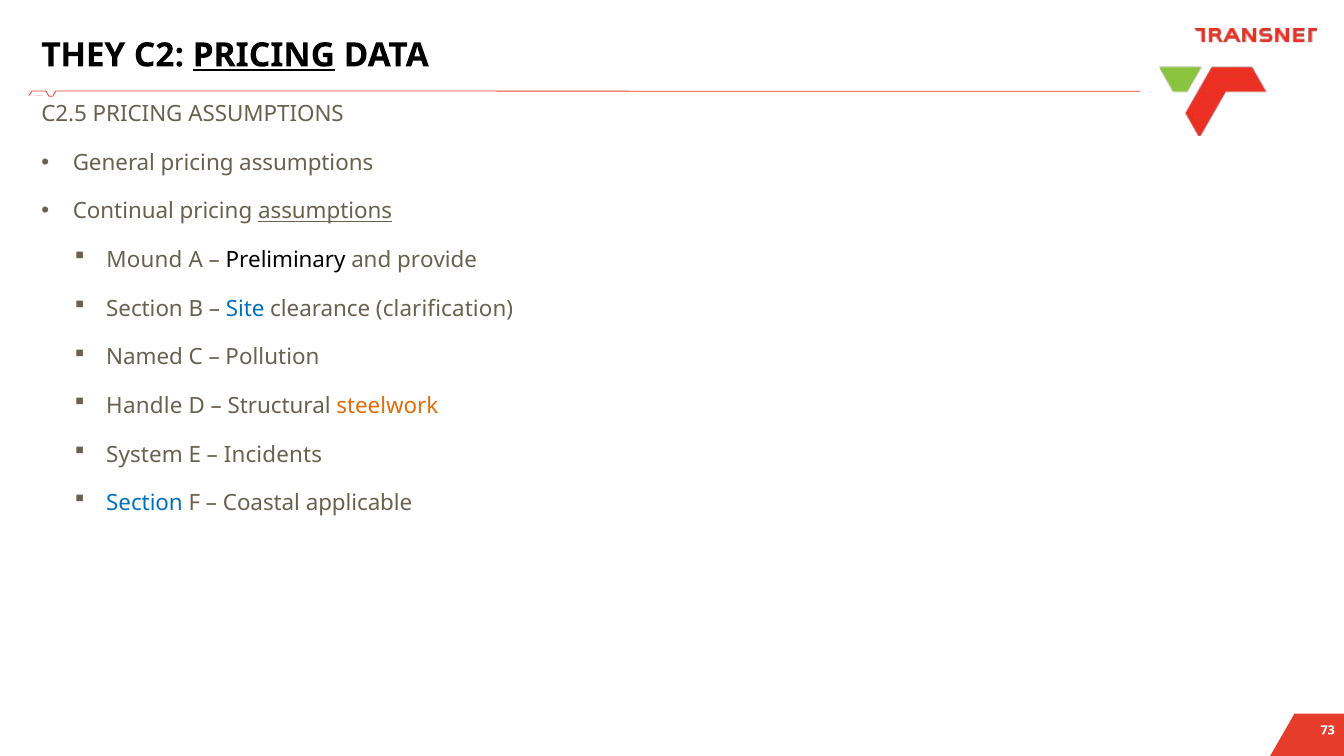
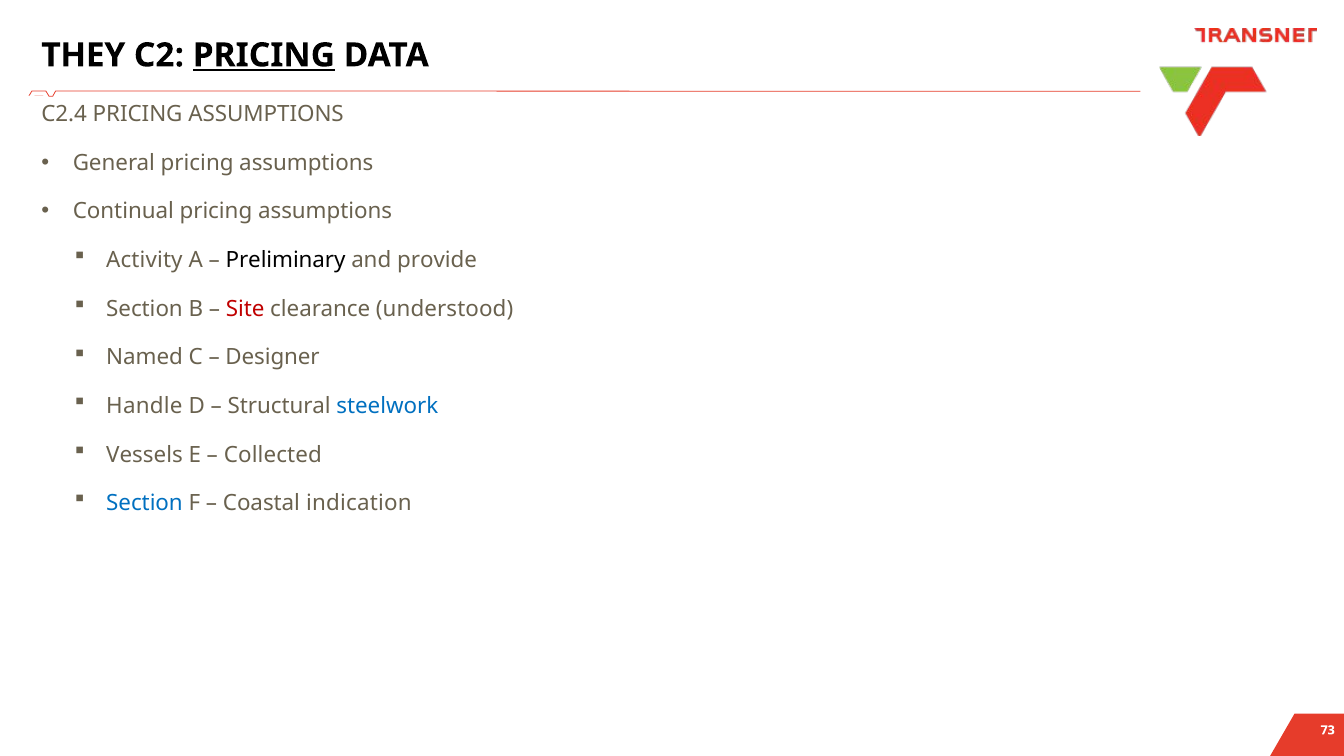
C2.5: C2.5 -> C2.4
assumptions at (325, 212) underline: present -> none
Mound: Mound -> Activity
Site colour: blue -> red
clarification: clarification -> understood
Pollution: Pollution -> Designer
steelwork colour: orange -> blue
System: System -> Vessels
Incidents: Incidents -> Collected
applicable: applicable -> indication
